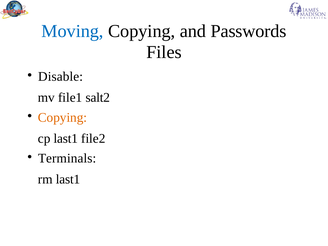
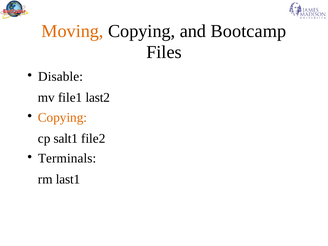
Moving colour: blue -> orange
Passwords: Passwords -> Bootcamp
salt2: salt2 -> last2
cp last1: last1 -> salt1
